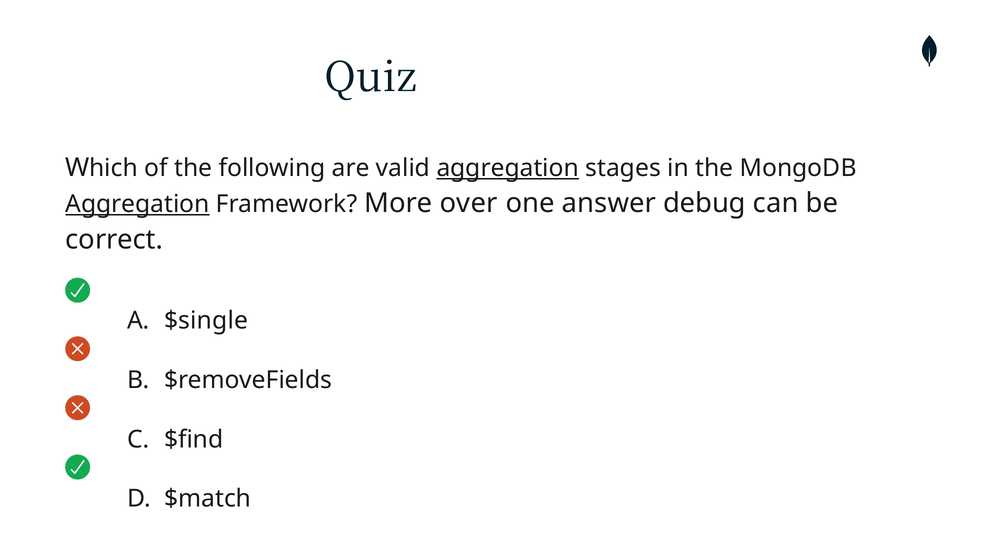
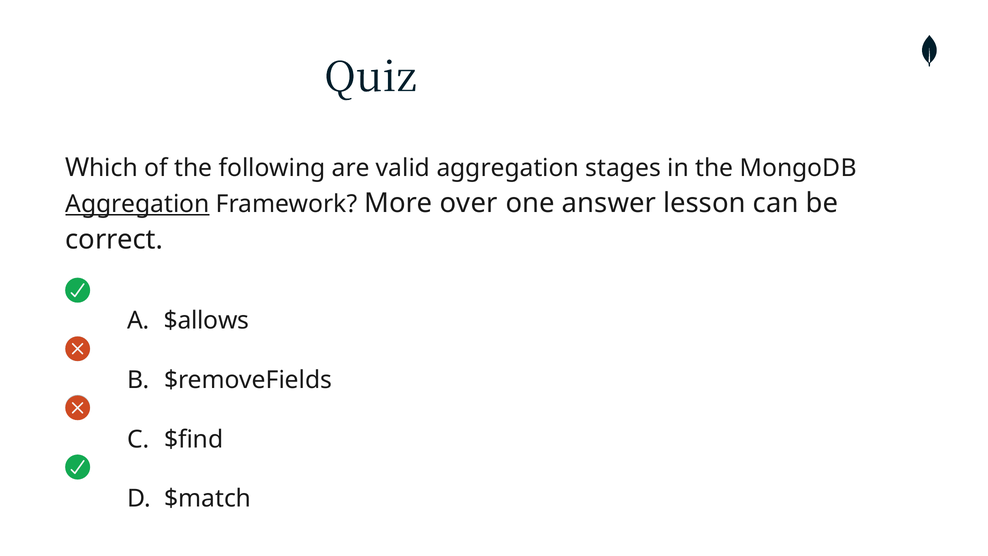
aggregation at (508, 168) underline: present -> none
debug: debug -> lesson
$single: $single -> $allows
